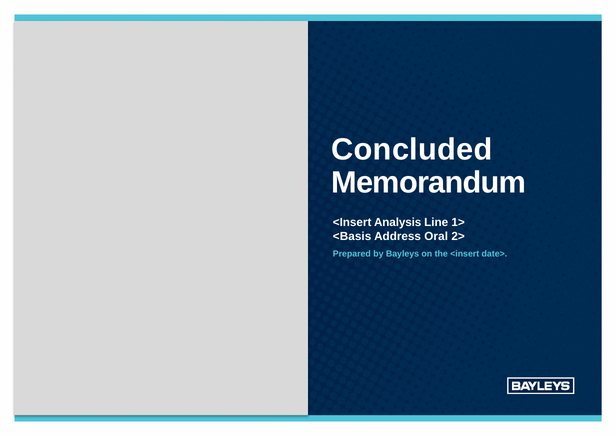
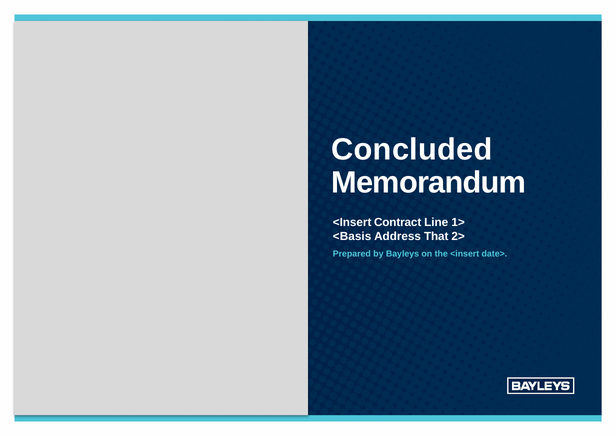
Analysis: Analysis -> Contract
Oral: Oral -> That
